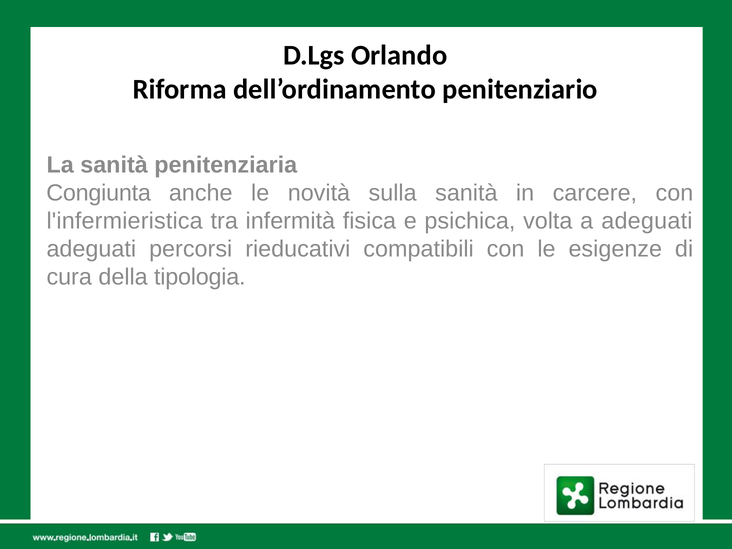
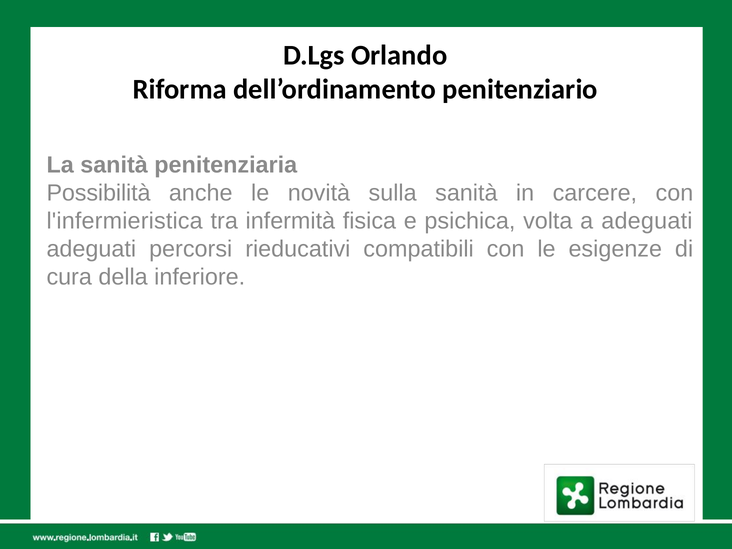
Congiunta: Congiunta -> Possibilità
tipologia: tipologia -> inferiore
